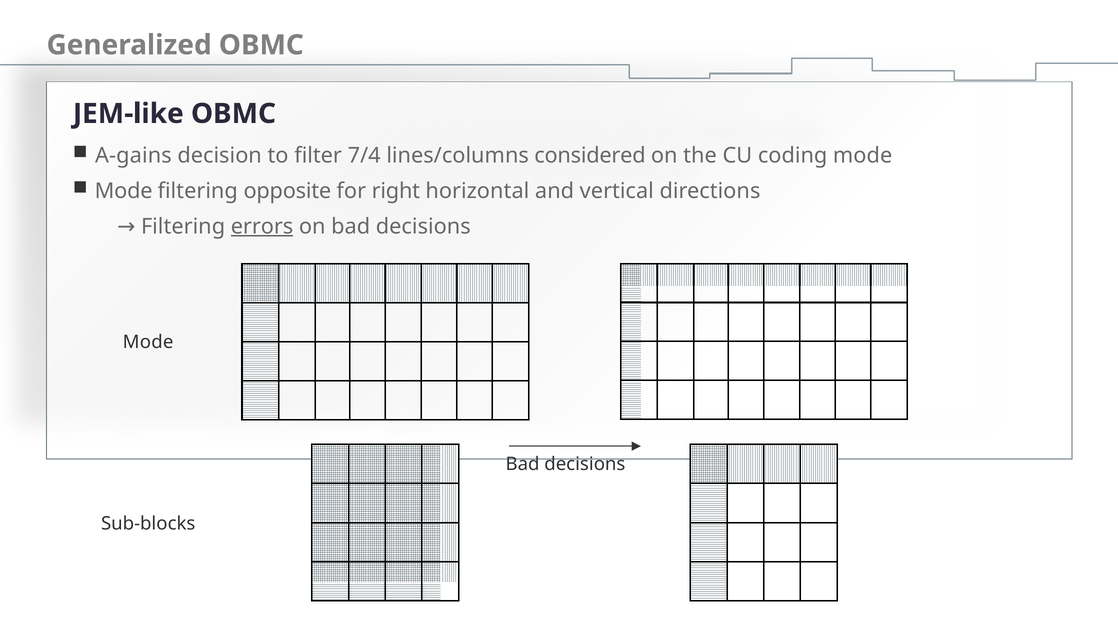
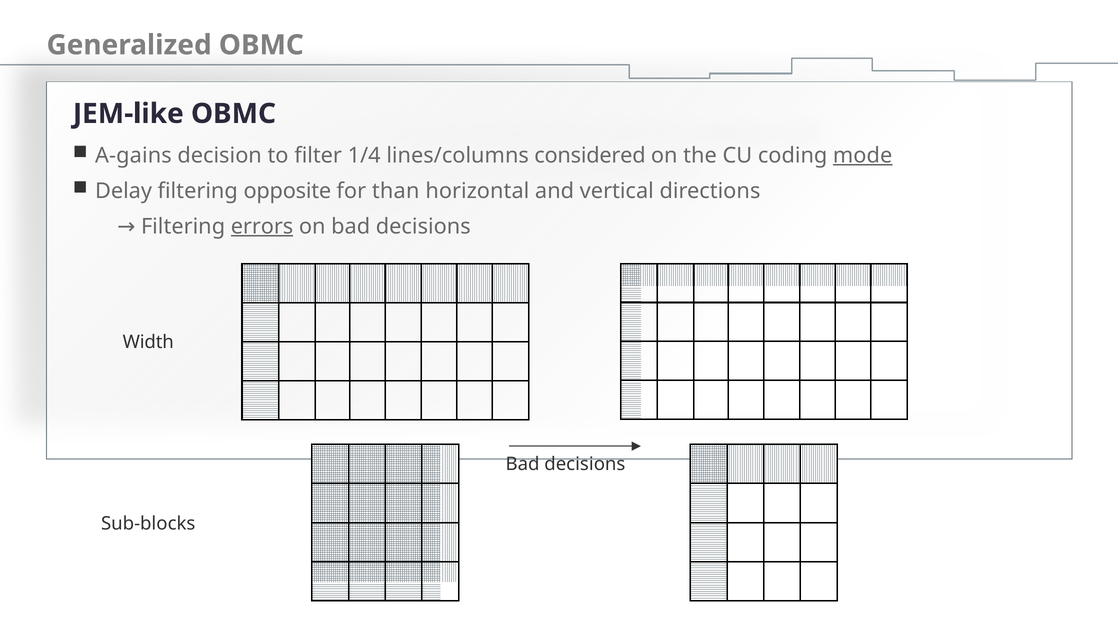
7/4: 7/4 -> 1/4
mode at (863, 155) underline: none -> present
Mode at (124, 191): Mode -> Delay
right: right -> than
Mode at (148, 342): Mode -> Width
